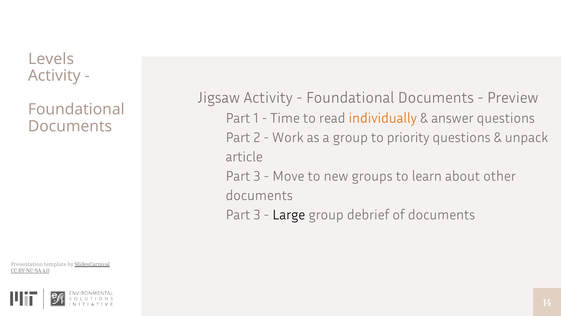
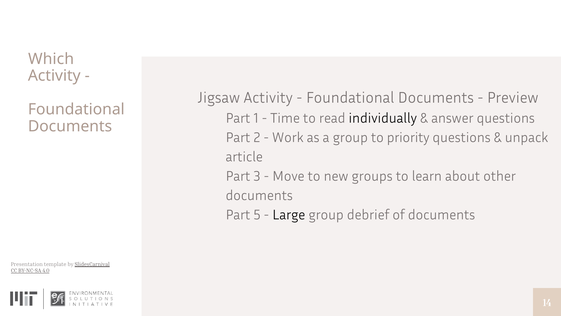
Levels: Levels -> Which
individually colour: orange -> black
3 at (257, 215): 3 -> 5
